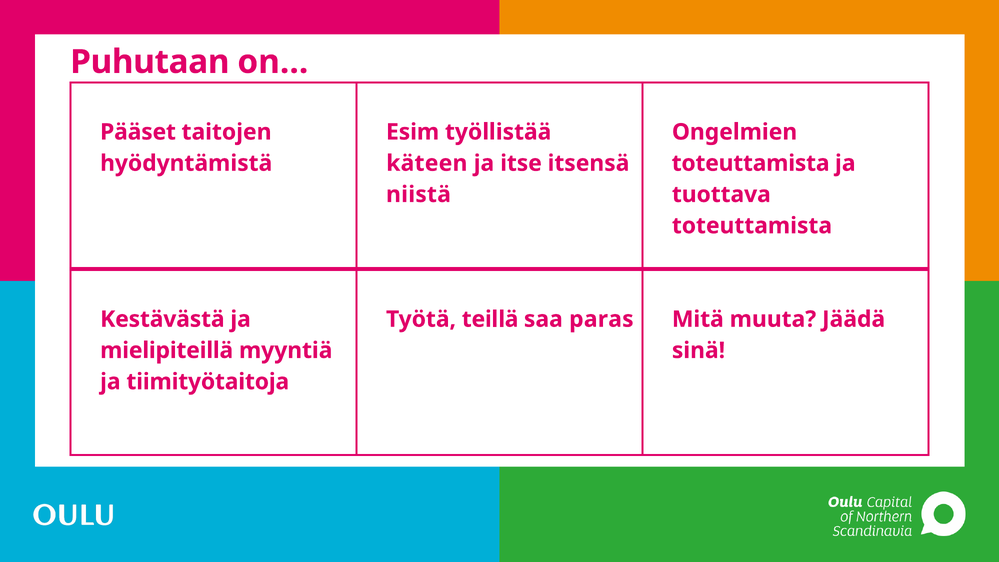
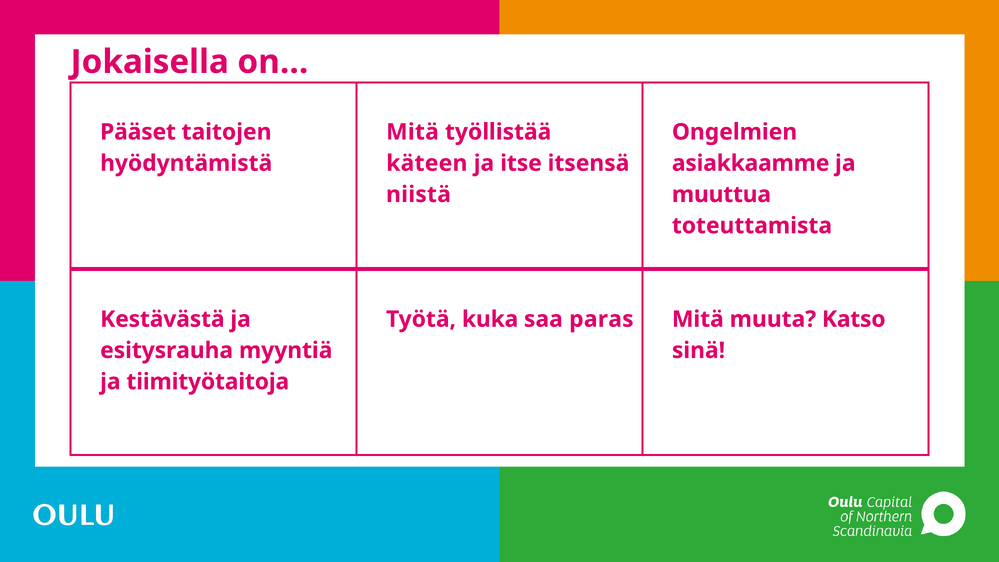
Puhutaan: Puhutaan -> Jokaisella
Esim at (413, 132): Esim -> Mitä
toteuttamista at (751, 163): toteuttamista -> asiakkaamme
tuottava: tuottava -> muuttua
teillä: teillä -> kuka
Jäädä: Jäädä -> Katso
mielipiteillä: mielipiteillä -> esitysrauha
